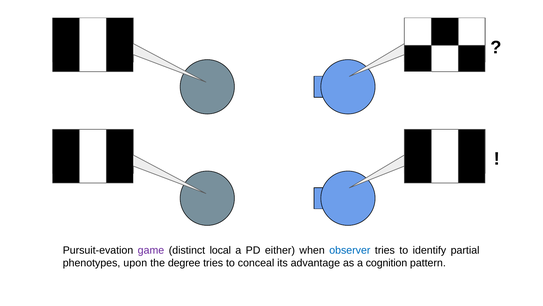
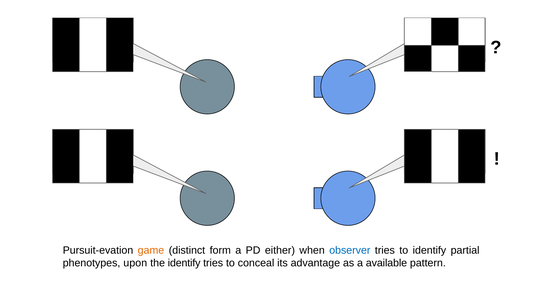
game colour: purple -> orange
local: local -> form
the degree: degree -> identify
cognition: cognition -> available
